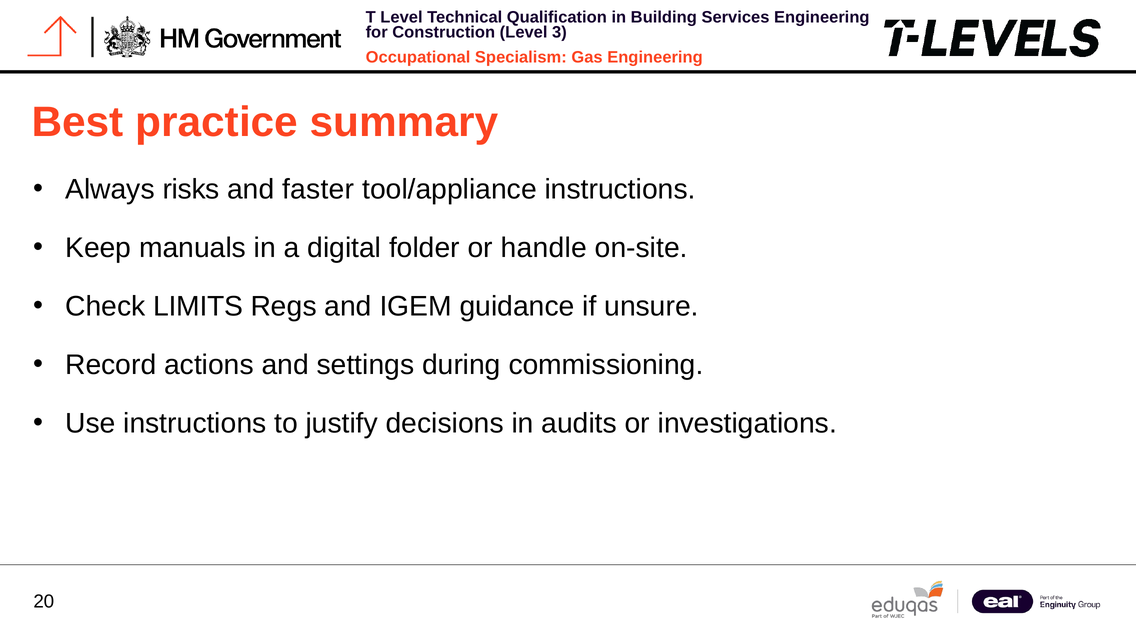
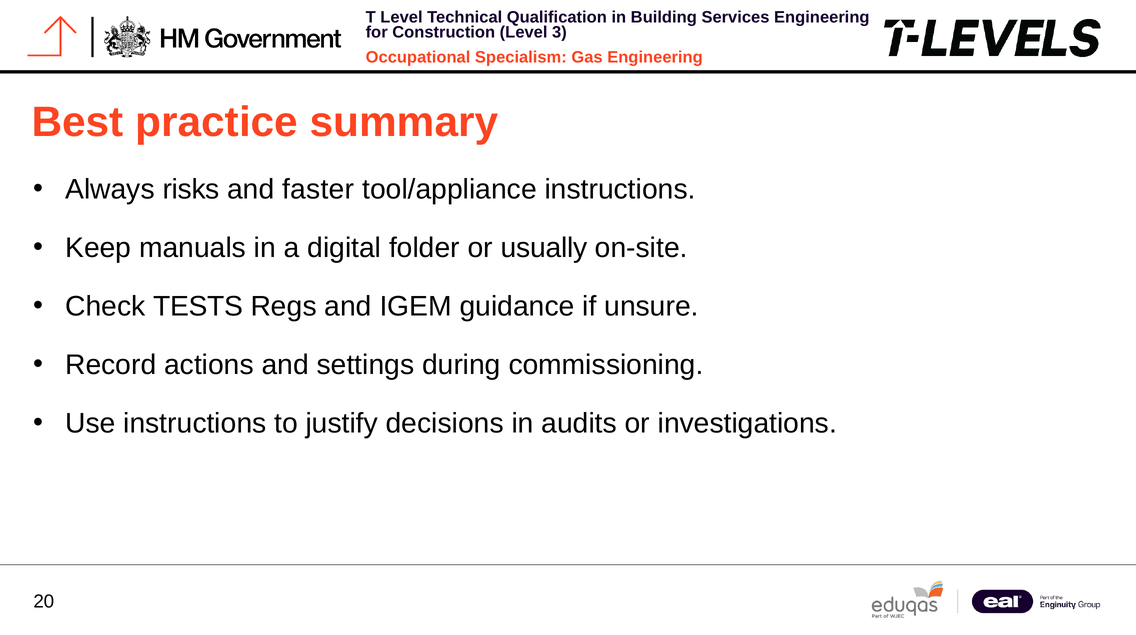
handle: handle -> usually
LIMITS: LIMITS -> TESTS
